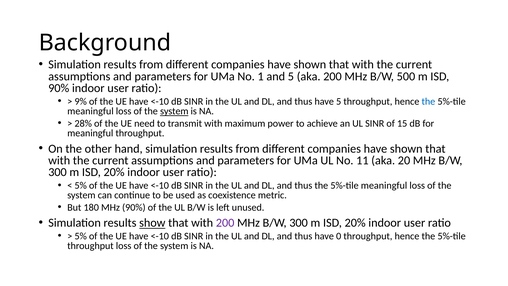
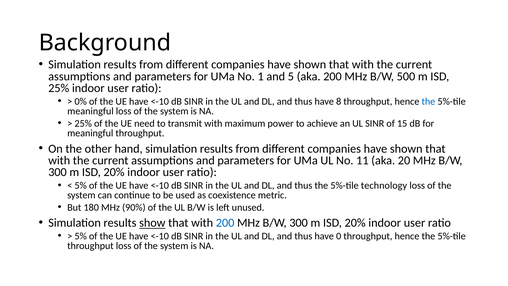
90% at (59, 88): 90% -> 25%
9%: 9% -> 0%
have 5: 5 -> 8
system at (174, 111) underline: present -> none
28% at (83, 123): 28% -> 25%
thus the 5%-tile meaningful: meaningful -> technology
200 at (225, 223) colour: purple -> blue
